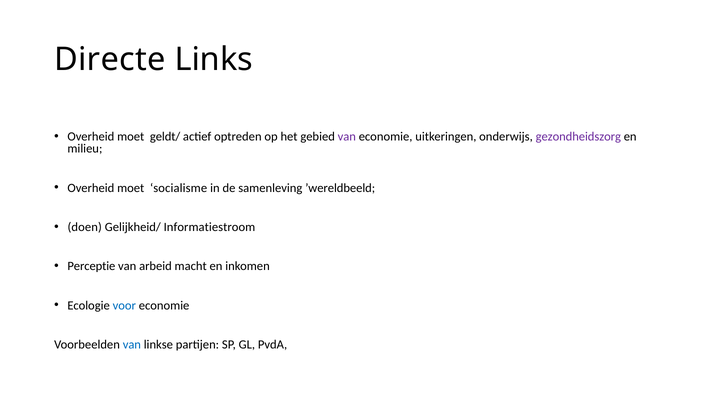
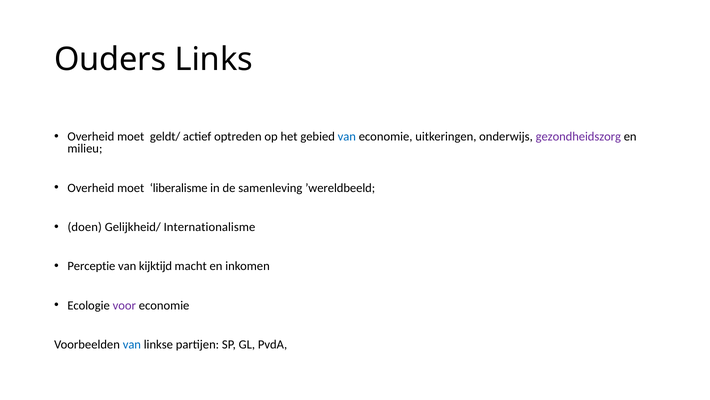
Directe: Directe -> Ouders
van at (347, 136) colour: purple -> blue
socialisme: socialisme -> liberalisme
Informatiestroom: Informatiestroom -> Internationalisme
arbeid: arbeid -> kijktijd
voor colour: blue -> purple
